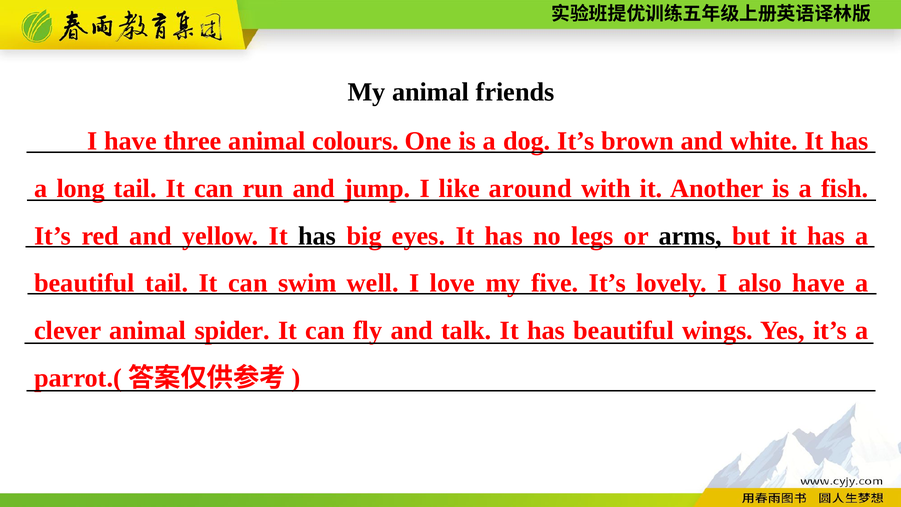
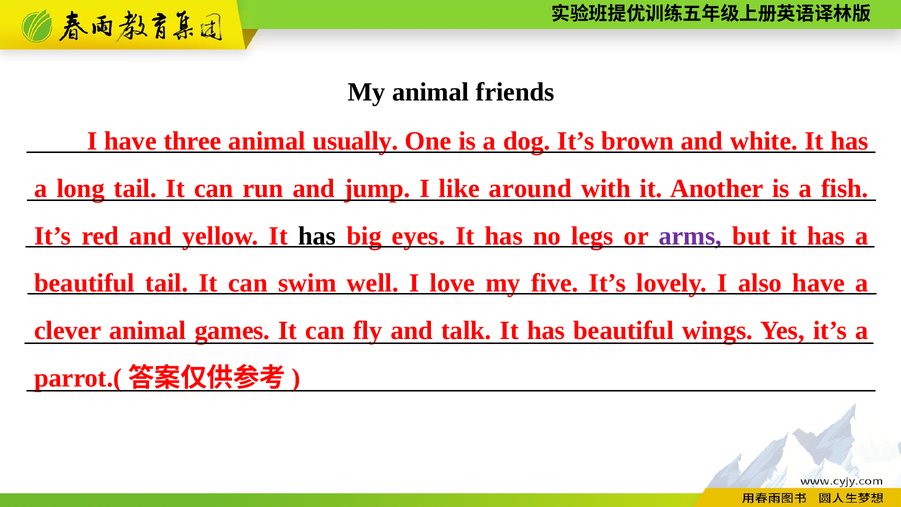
colours: colours -> usually
arms colour: black -> purple
spider: spider -> games
